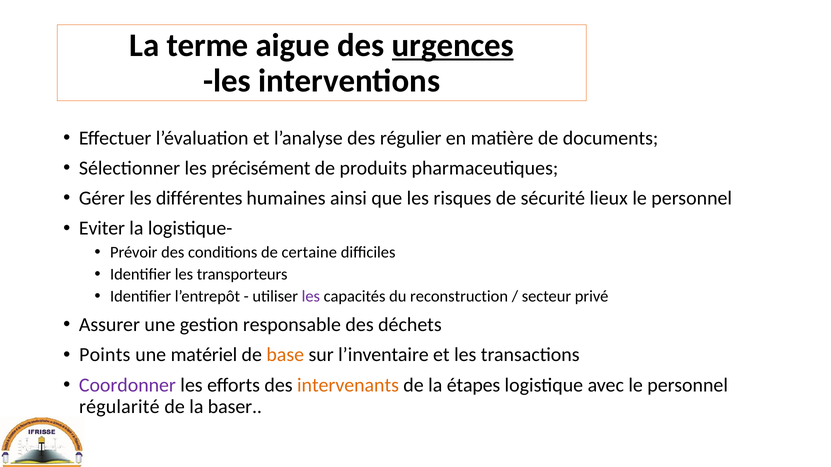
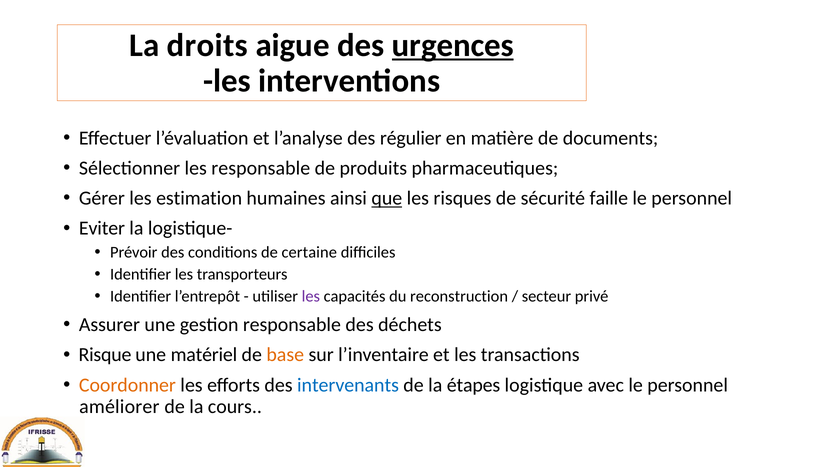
terme: terme -> droits
les précisément: précisément -> responsable
différentes: différentes -> estimation
que underline: none -> present
lieux: lieux -> faille
Points: Points -> Risque
Coordonner colour: purple -> orange
intervenants colour: orange -> blue
régularité: régularité -> améliorer
baser: baser -> cours
